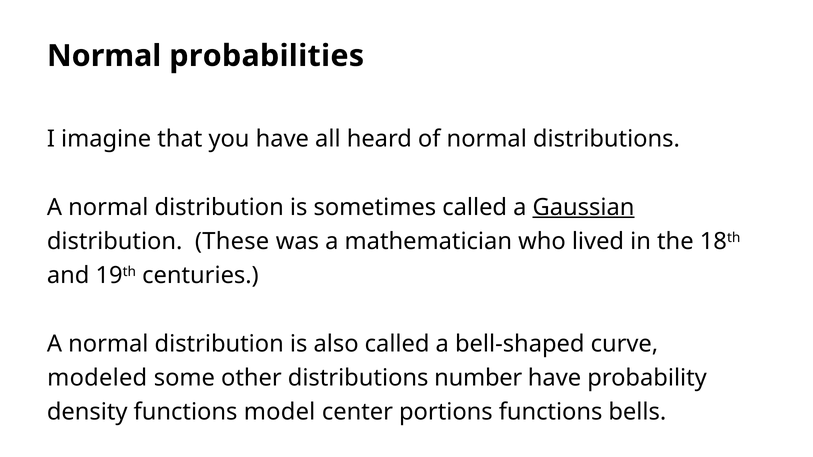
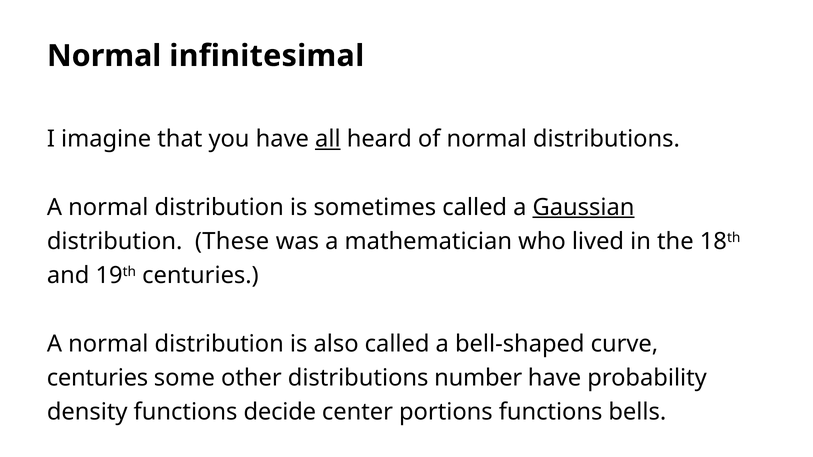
probabilities: probabilities -> infinitesimal
all underline: none -> present
modeled at (97, 378): modeled -> centuries
model: model -> decide
